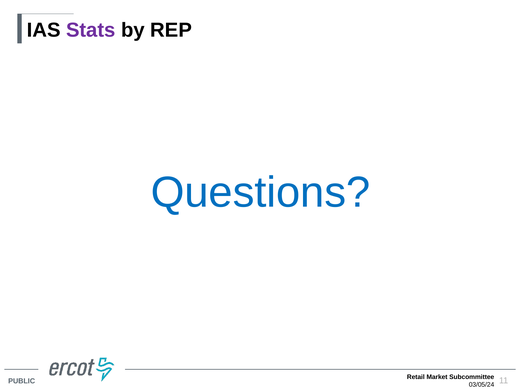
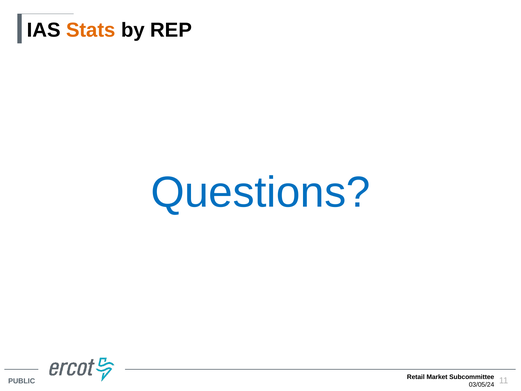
Stats colour: purple -> orange
